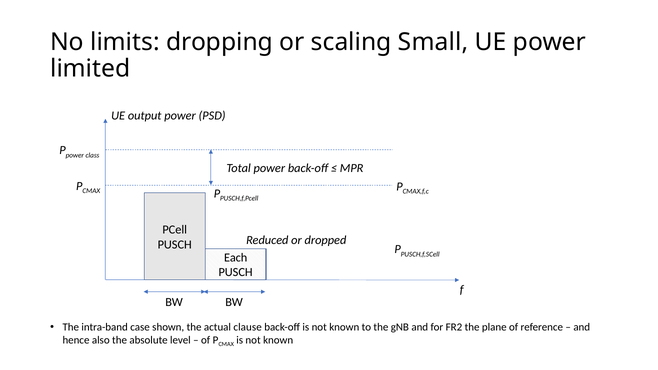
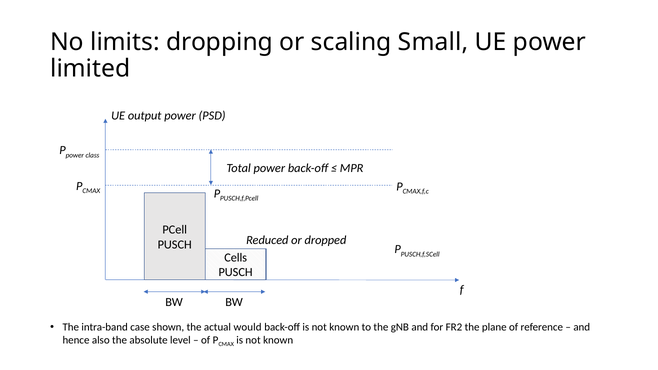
Each: Each -> Cells
clause: clause -> would
